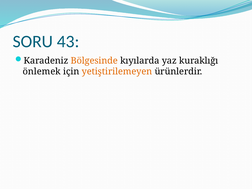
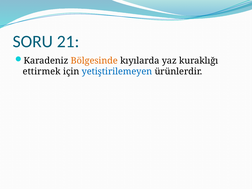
43: 43 -> 21
önlemek: önlemek -> ettirmek
yetiştirilemeyen colour: orange -> blue
